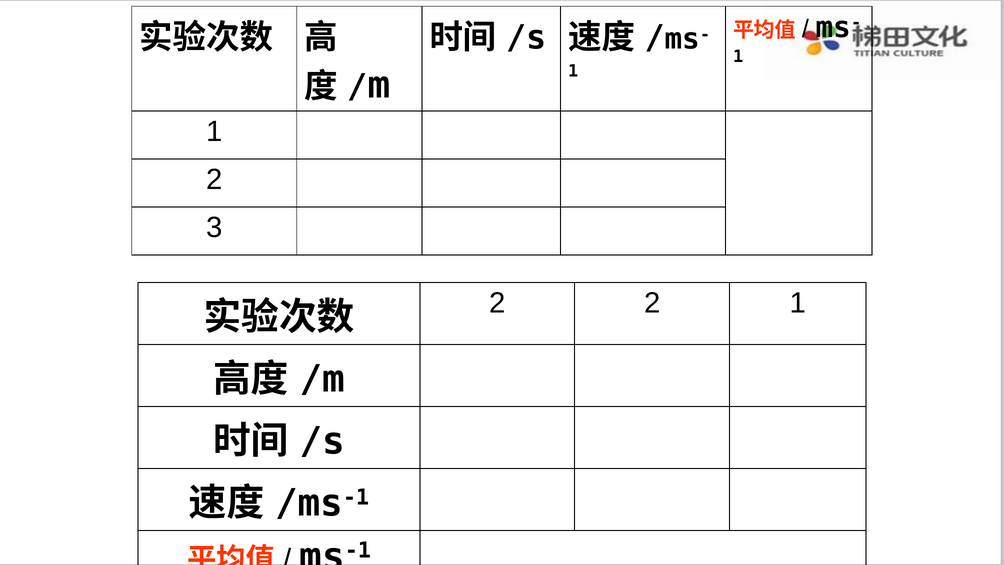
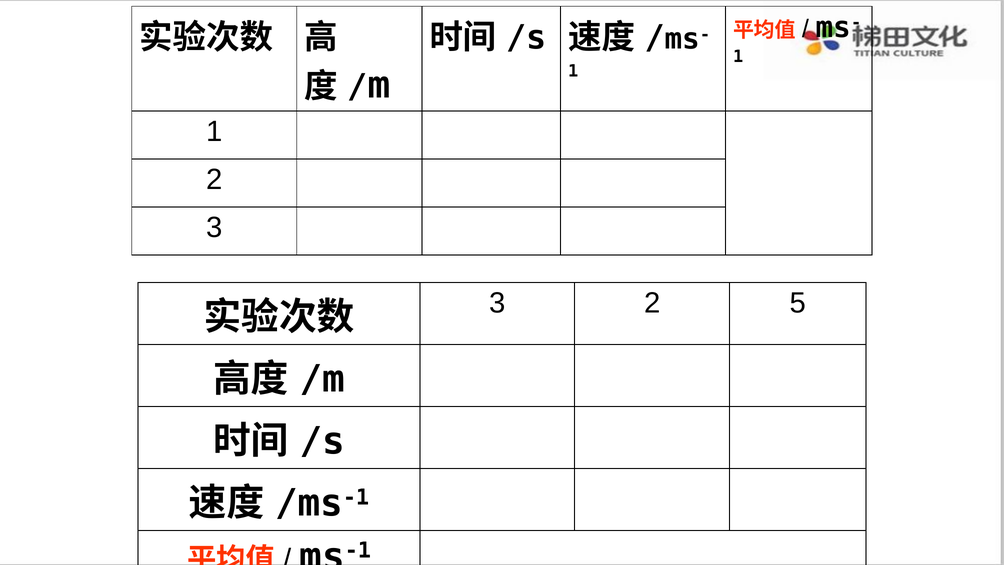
2 at (497, 303): 2 -> 3
2 1: 1 -> 5
